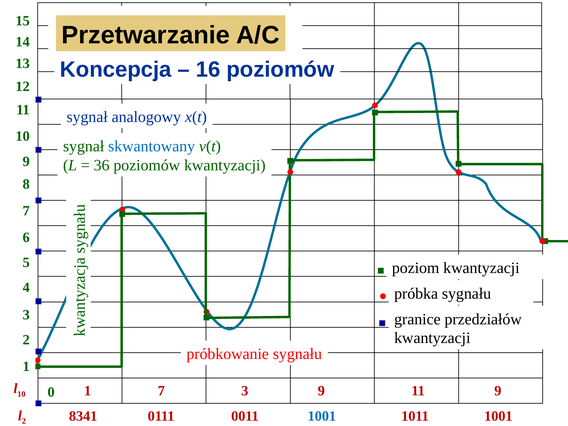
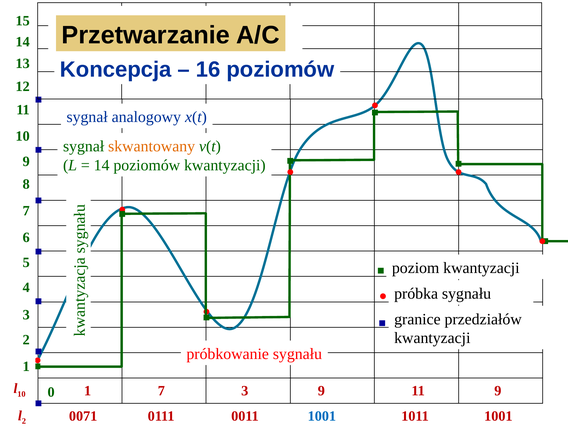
skwantowany colour: blue -> orange
36 at (102, 165): 36 -> 14
8341: 8341 -> 0071
